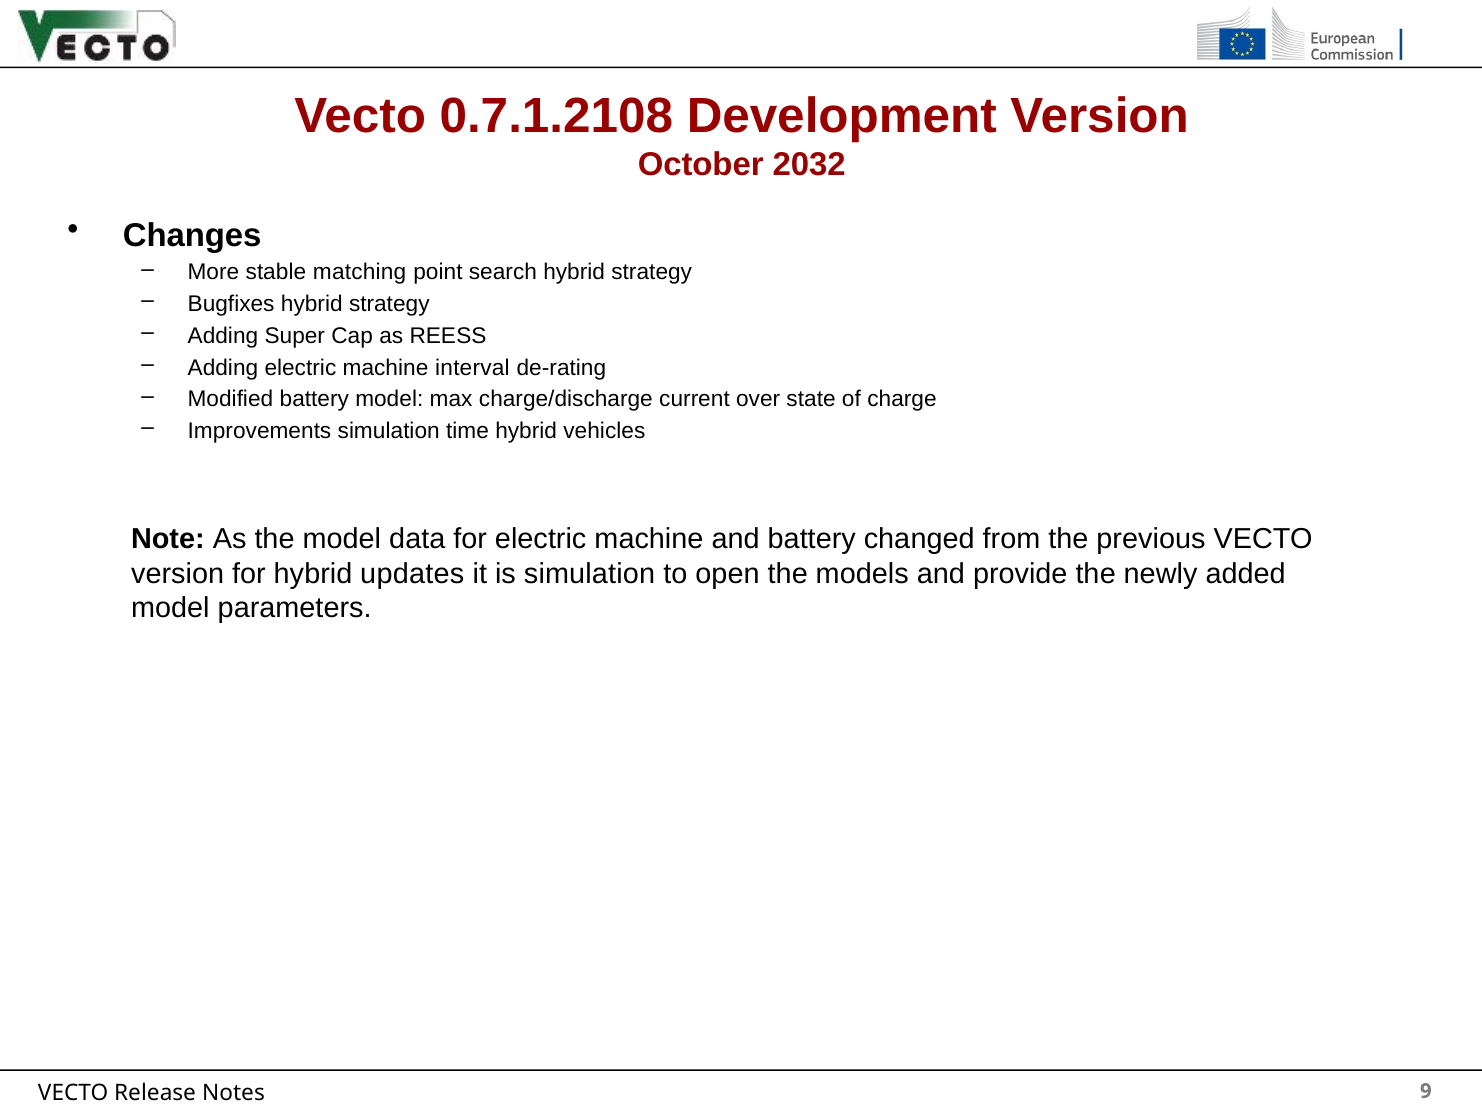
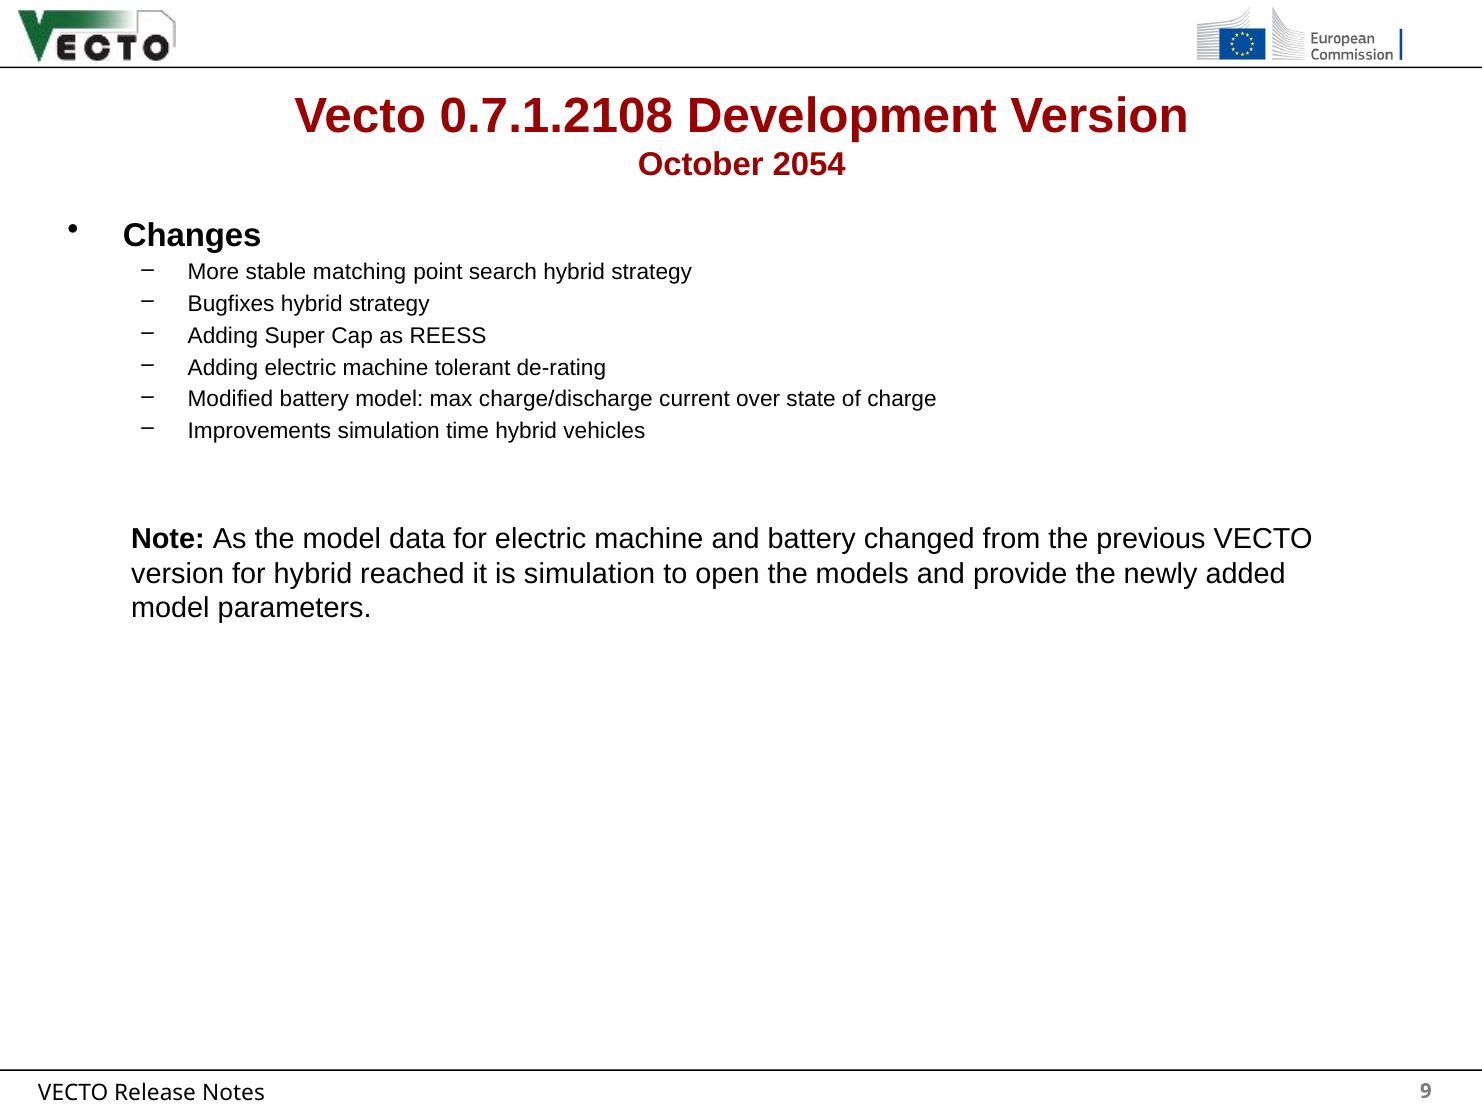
2032: 2032 -> 2054
interval: interval -> tolerant
updates: updates -> reached
